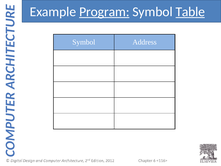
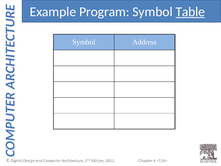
Program underline: present -> none
